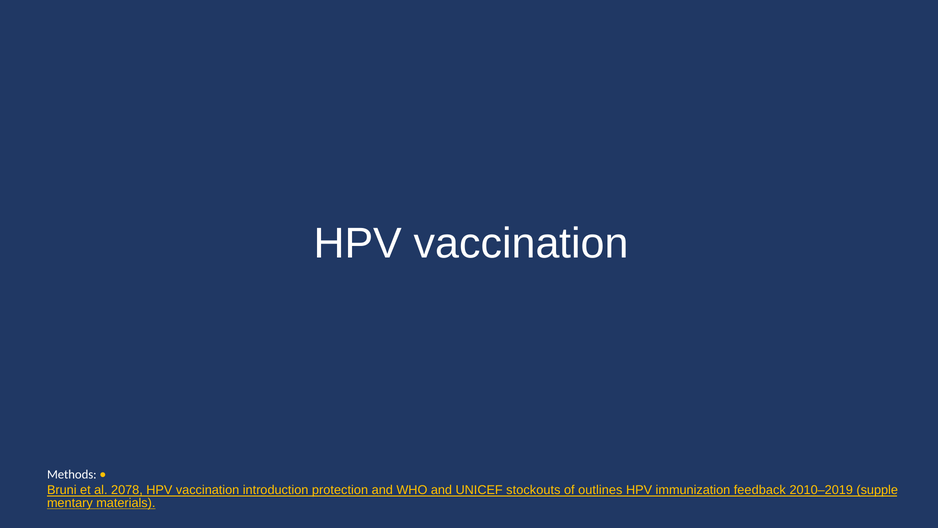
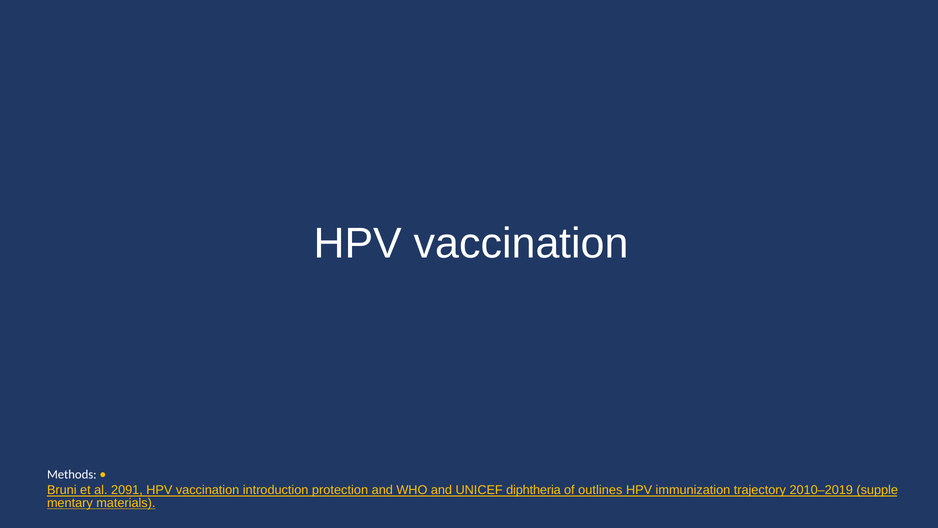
2078: 2078 -> 2091
stockouts: stockouts -> diphtheria
feedback: feedback -> trajectory
